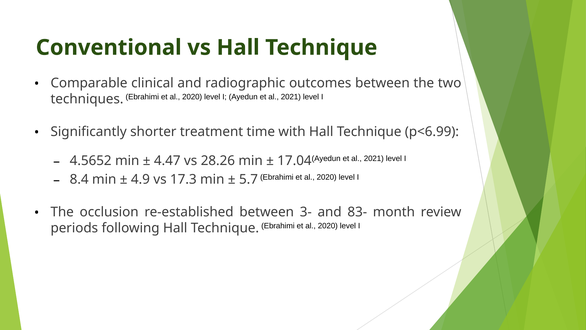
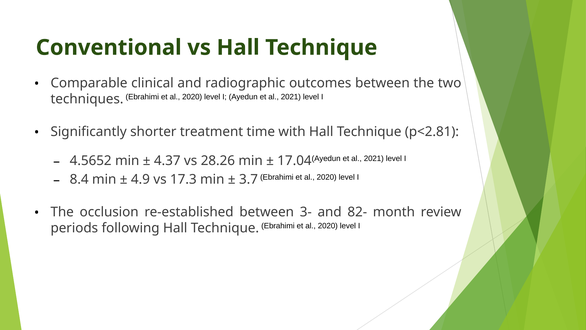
p<6.99: p<6.99 -> p<2.81
4.47: 4.47 -> 4.37
5.7: 5.7 -> 3.7
83-: 83- -> 82-
